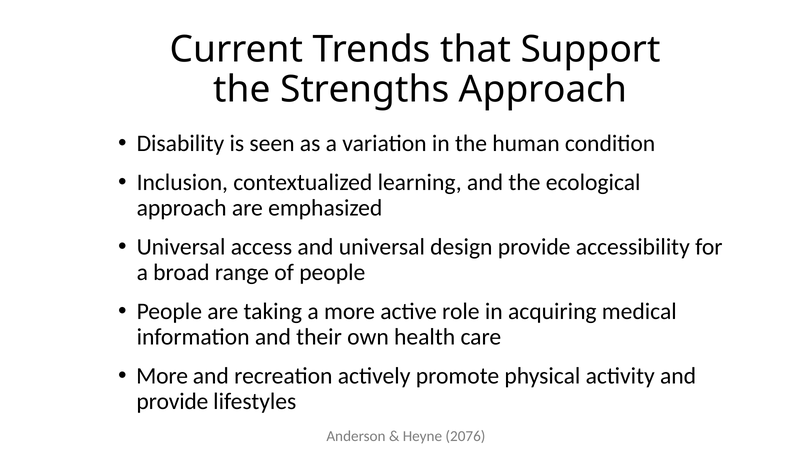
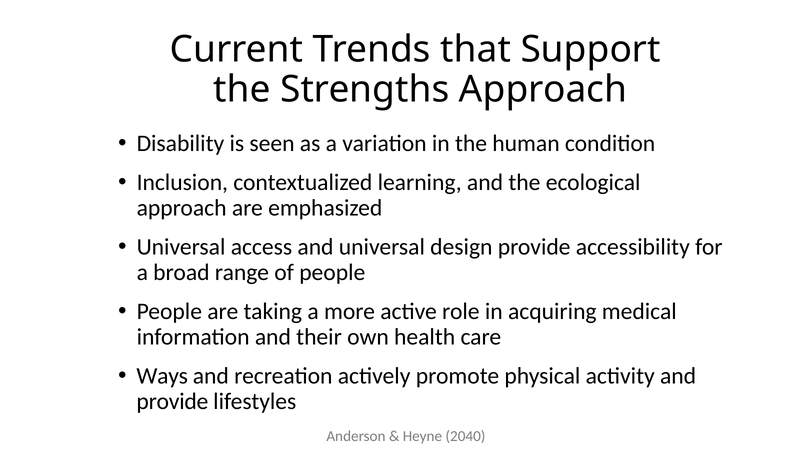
More at (162, 376): More -> Ways
2076: 2076 -> 2040
